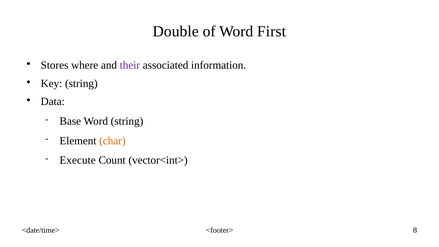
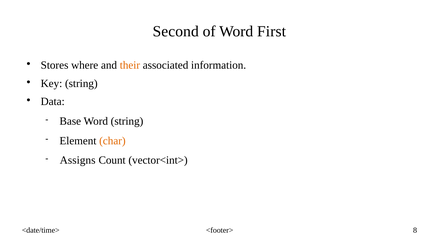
Double: Double -> Second
their colour: purple -> orange
Execute: Execute -> Assigns
